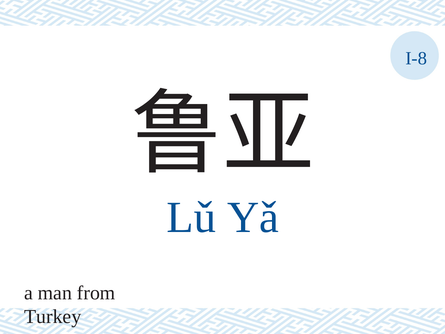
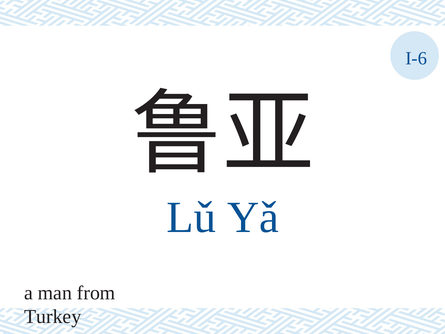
I-8: I-8 -> I-6
